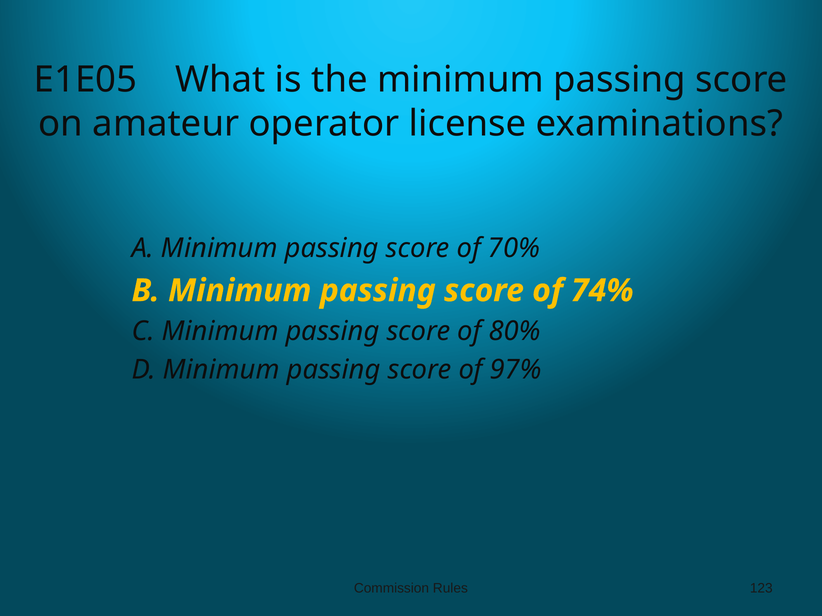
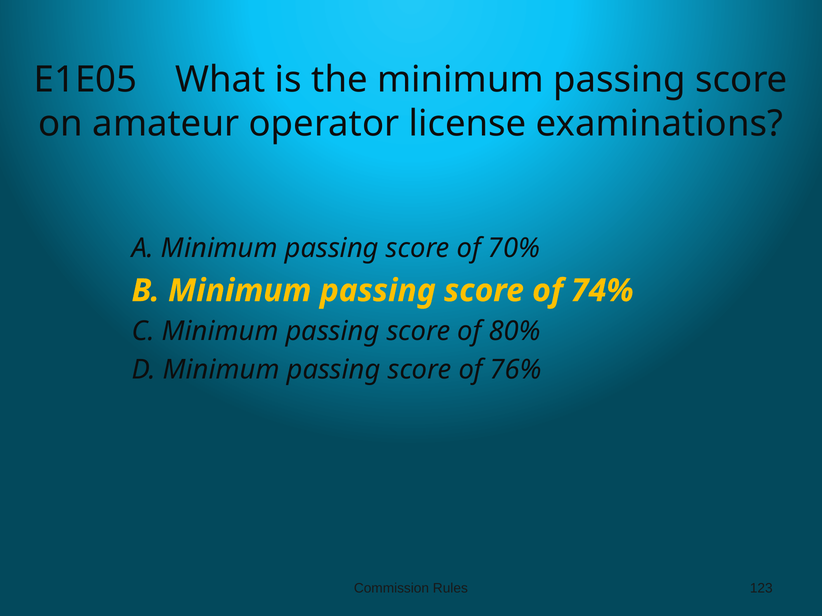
97%: 97% -> 76%
